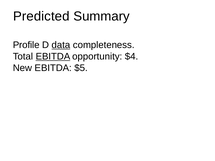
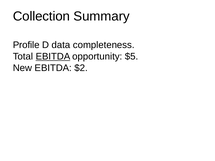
Predicted: Predicted -> Collection
data underline: present -> none
$4: $4 -> $5
$5: $5 -> $2
